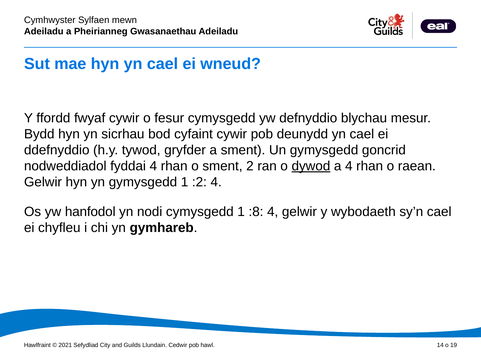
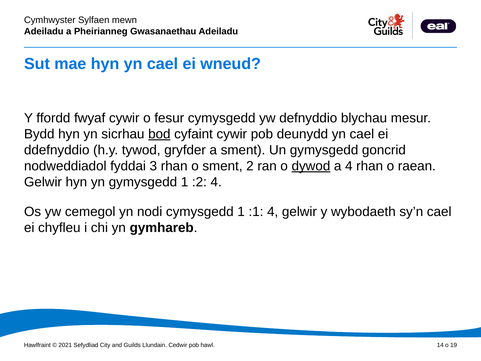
bod underline: none -> present
fyddai 4: 4 -> 3
hanfodol: hanfodol -> cemegol
:8: :8 -> :1
